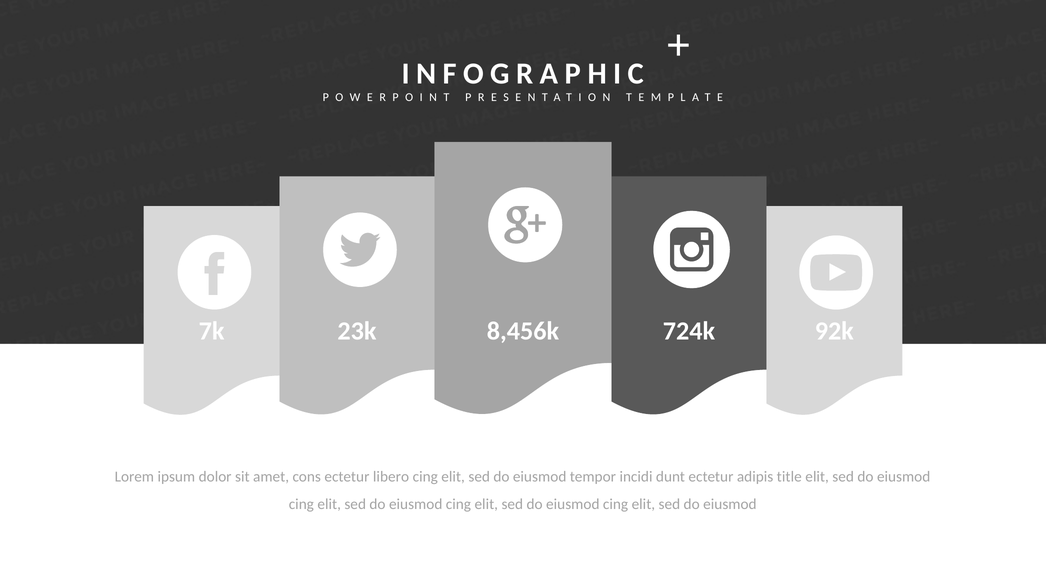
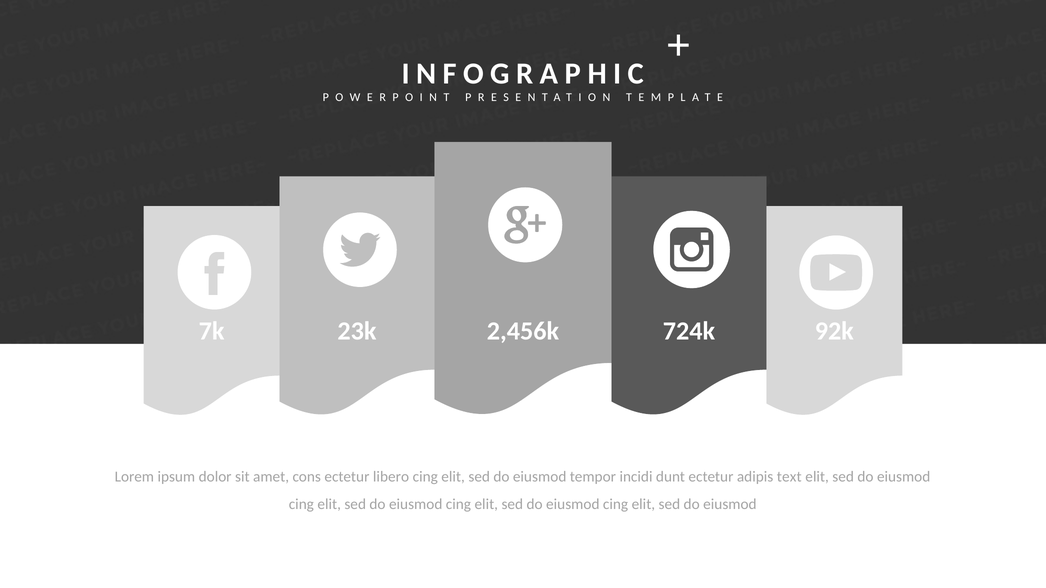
8,456k: 8,456k -> 2,456k
title: title -> text
